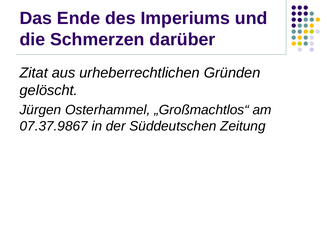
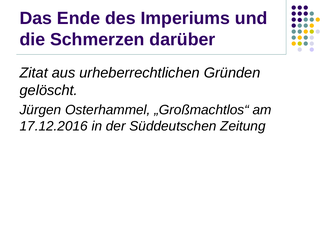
07.37.9867: 07.37.9867 -> 17.12.2016
